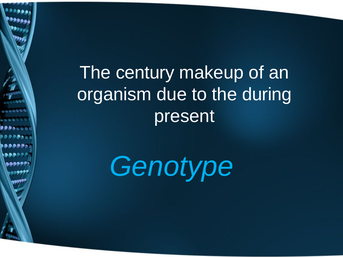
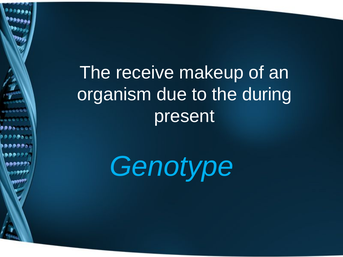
century: century -> receive
